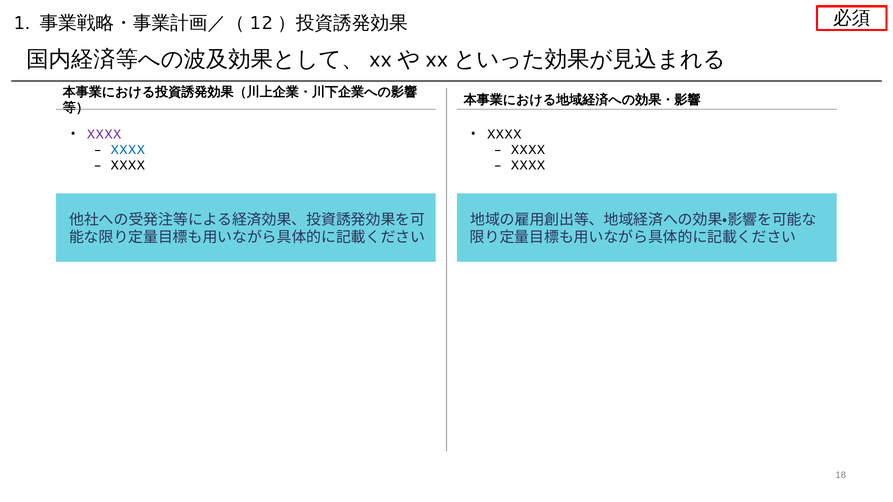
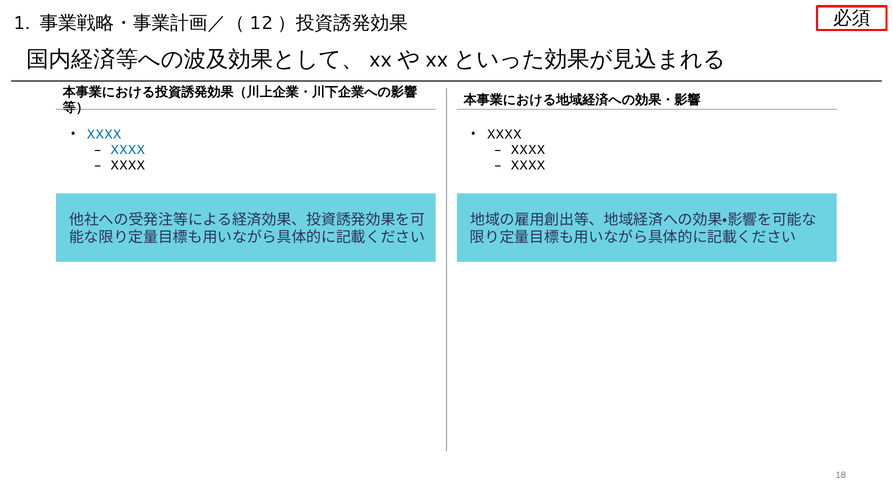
XXXX at (104, 134) colour: purple -> blue
